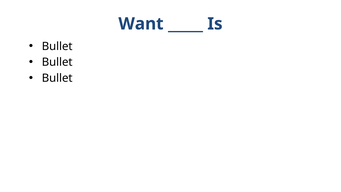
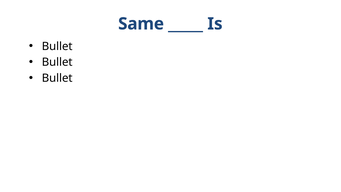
Want: Want -> Same
